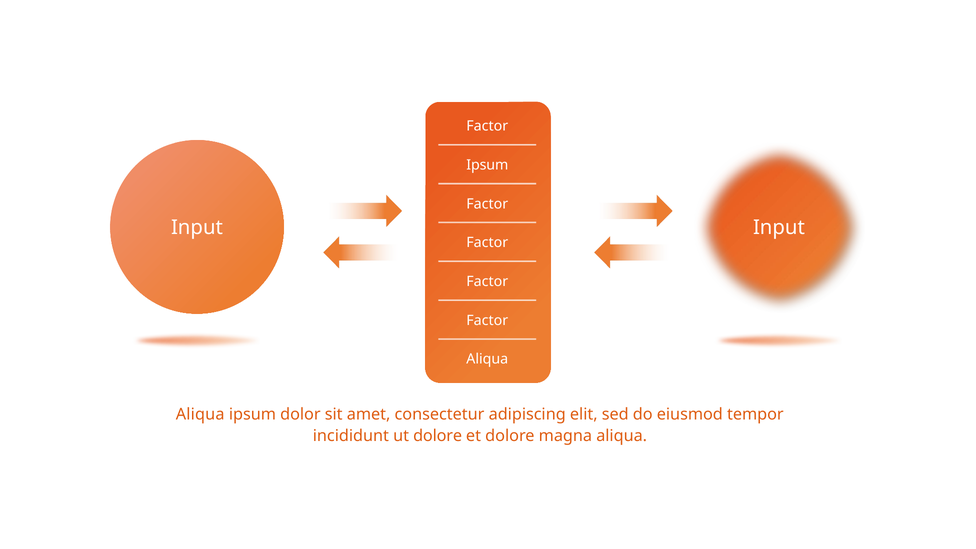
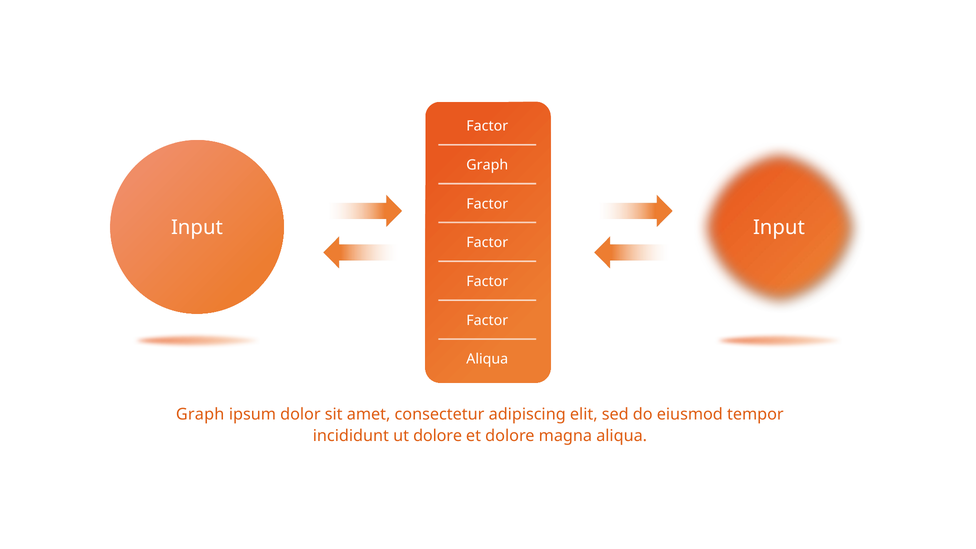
Ipsum at (487, 165): Ipsum -> Graph
Aliqua at (200, 414): Aliqua -> Graph
